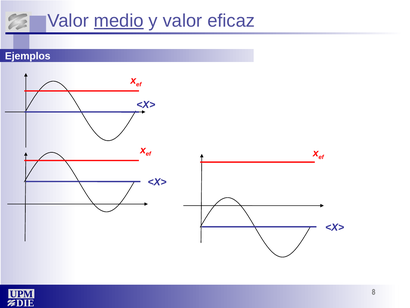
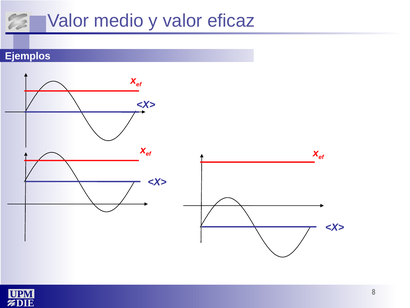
medio underline: present -> none
